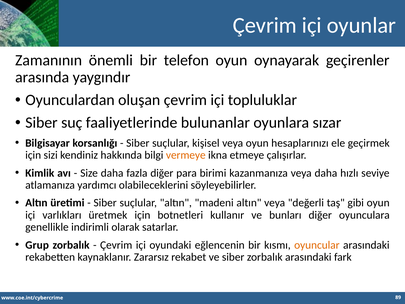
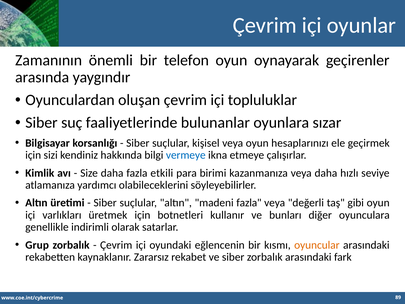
vermeye colour: orange -> blue
fazla diğer: diğer -> etkili
madeni altın: altın -> fazla
